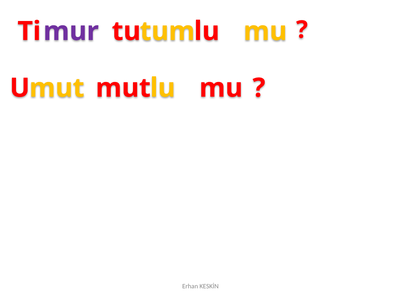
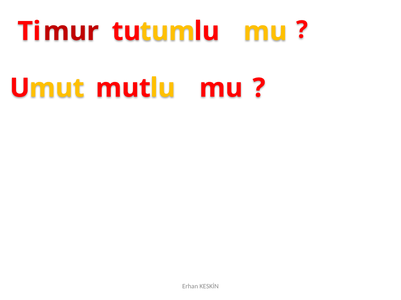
mur colour: purple -> red
